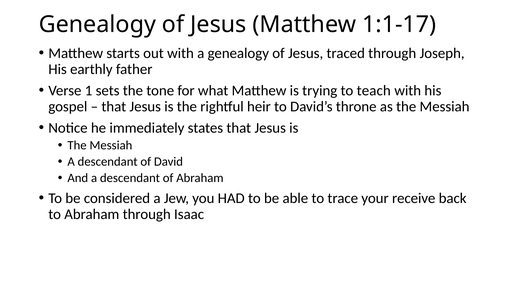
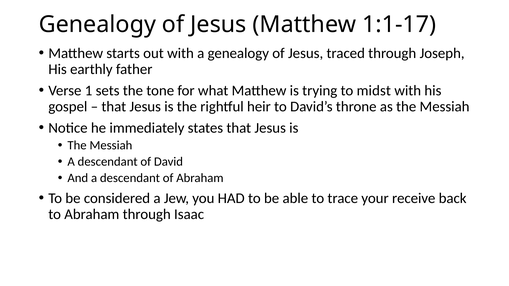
teach: teach -> midst
